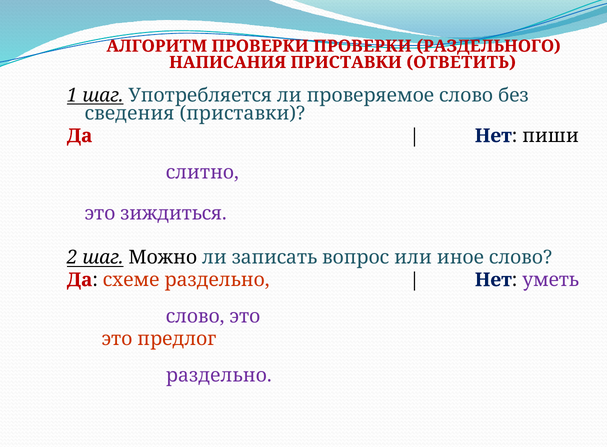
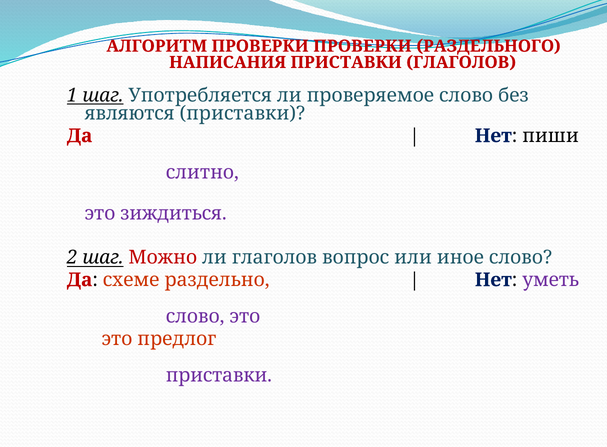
ПРИСТАВКИ ОТВЕТИТЬ: ОТВЕТИТЬ -> ГЛАГОЛОВ
сведения: сведения -> являются
Можно colour: black -> red
ли записать: записать -> глаголов
раздельно at (219, 376): раздельно -> приставки
